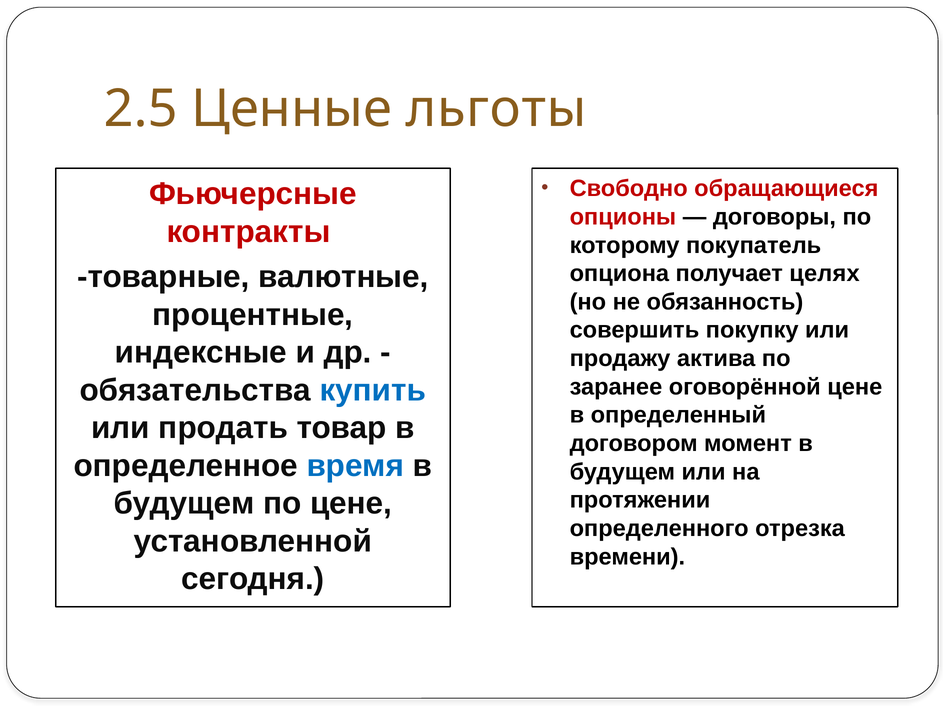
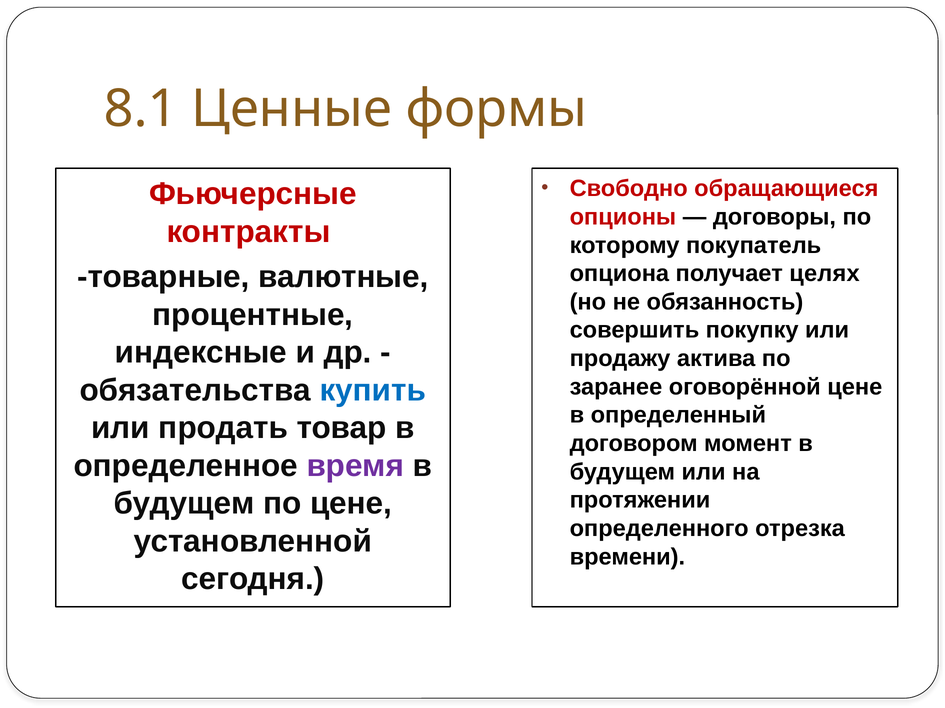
2.5: 2.5 -> 8.1
льготы: льготы -> формы
время colour: blue -> purple
